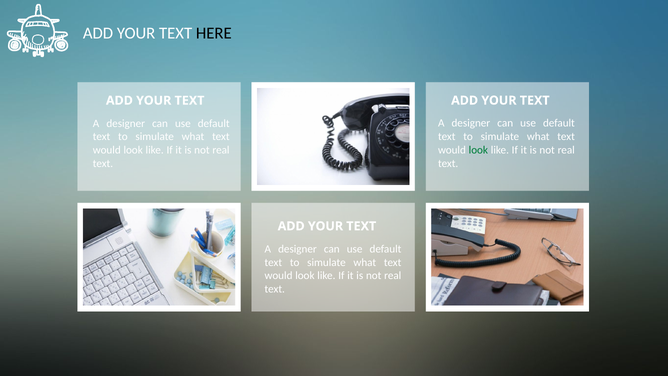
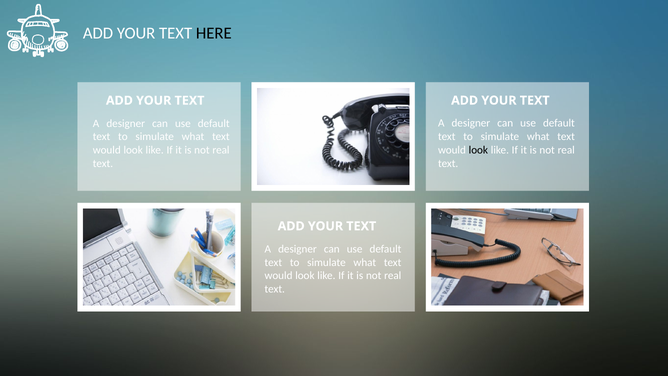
look at (478, 150) colour: green -> black
